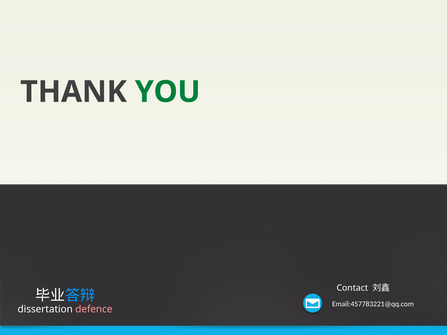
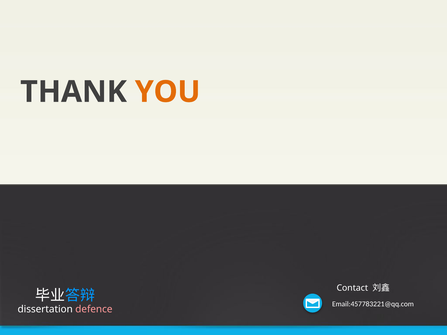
YOU colour: green -> orange
